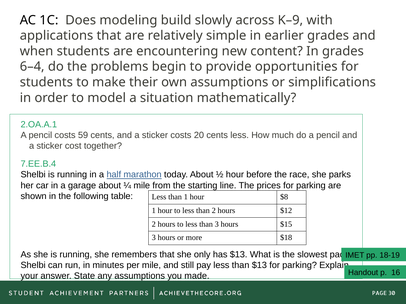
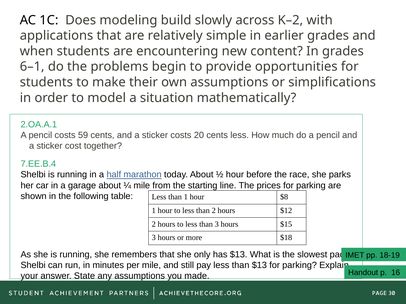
K–9: K–9 -> K–2
6–4: 6–4 -> 6–1
